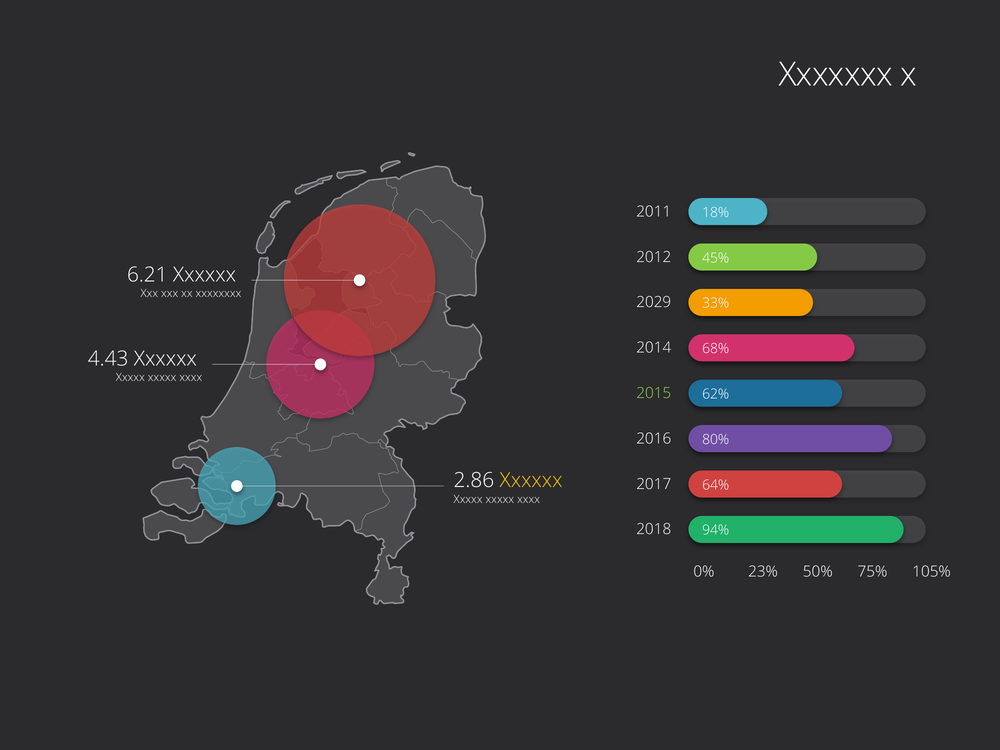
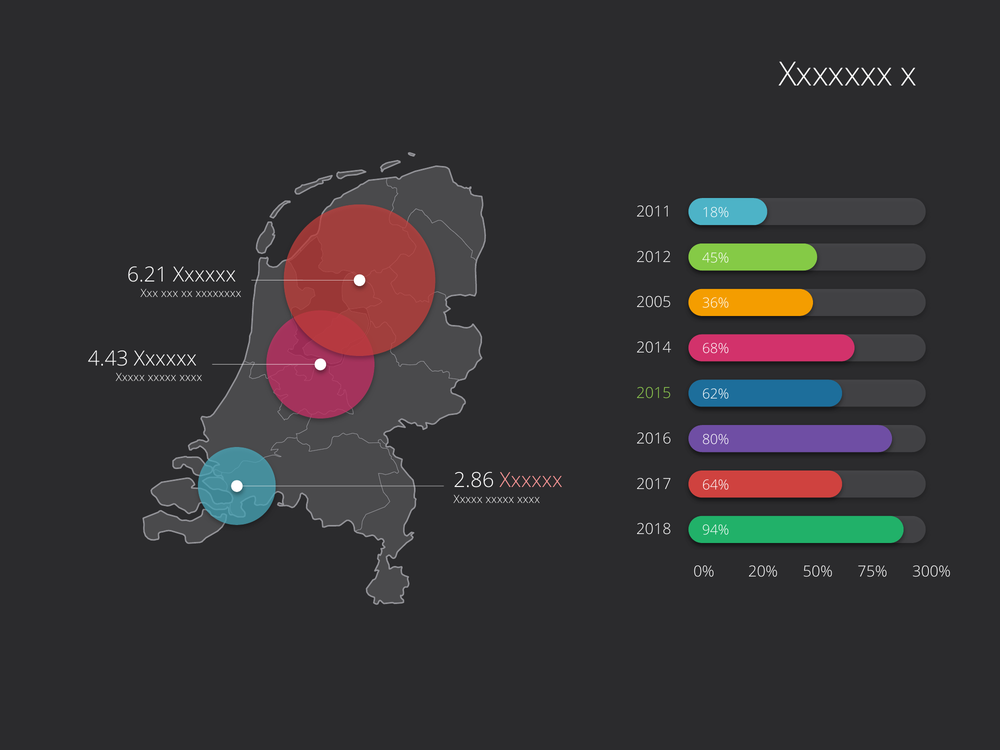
2029: 2029 -> 2005
33%: 33% -> 36%
Xxxxxx at (531, 481) colour: yellow -> pink
23%: 23% -> 20%
105%: 105% -> 300%
